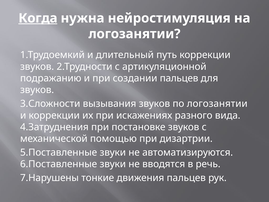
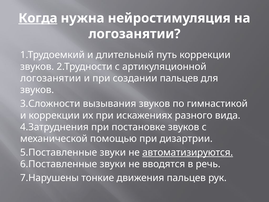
подражанию at (51, 78): подражанию -> логозанятии
по логозанятии: логозанятии -> гимнастикой
автоматизируются underline: none -> present
